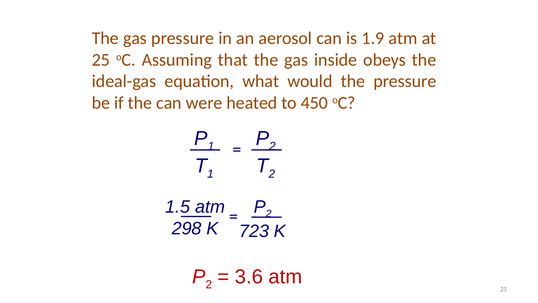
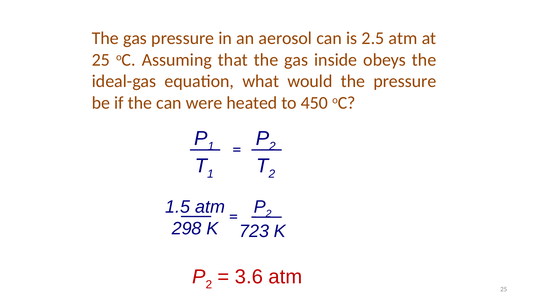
1.9: 1.9 -> 2.5
